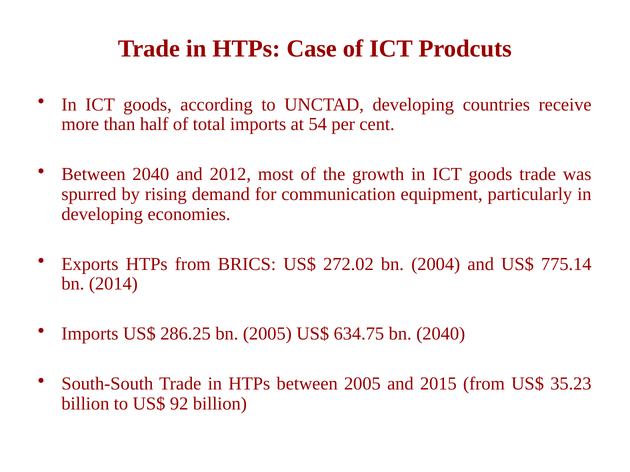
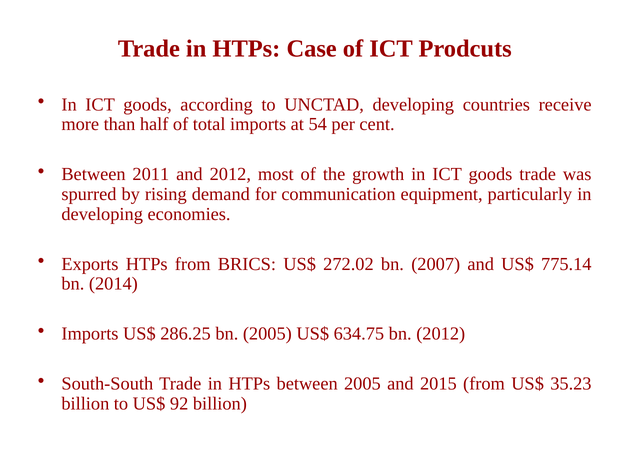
Between 2040: 2040 -> 2011
2004: 2004 -> 2007
bn 2040: 2040 -> 2012
